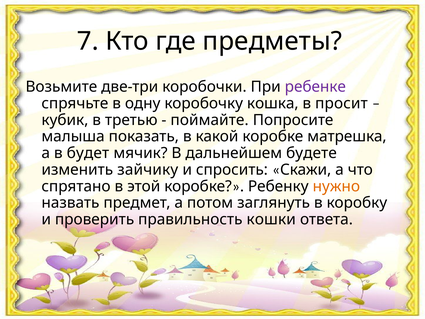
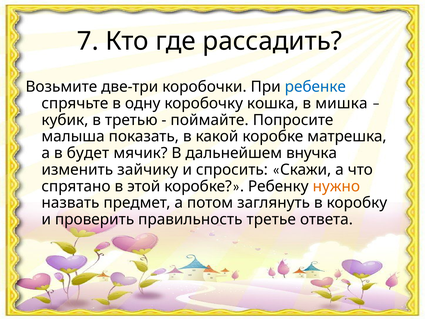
предметы: предметы -> рассадить
ребенке colour: purple -> blue
просит: просит -> мишка
будете: будете -> внучка
кошки: кошки -> третье
